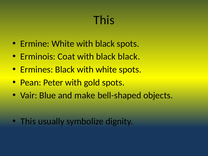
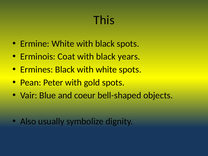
black black: black -> years
make: make -> coeur
This at (28, 121): This -> Also
